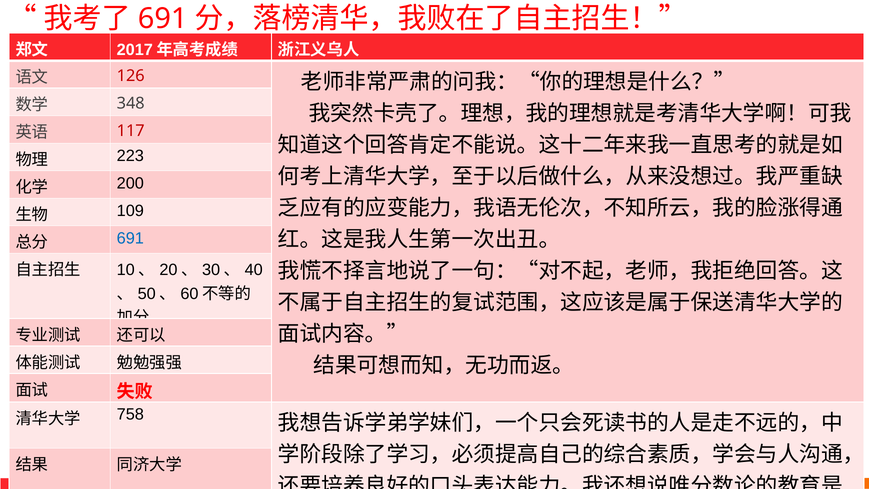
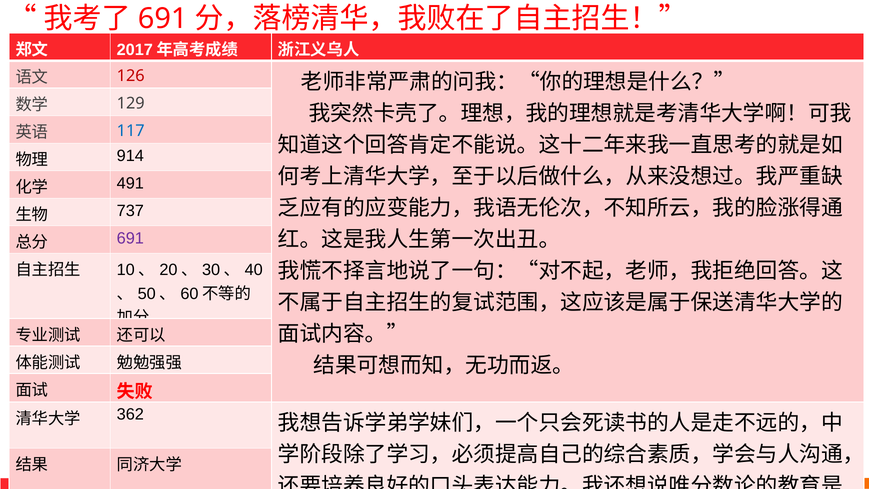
348: 348 -> 129
117 colour: red -> blue
223: 223 -> 914
200: 200 -> 491
109: 109 -> 737
691 at (130, 238) colour: blue -> purple
758: 758 -> 362
